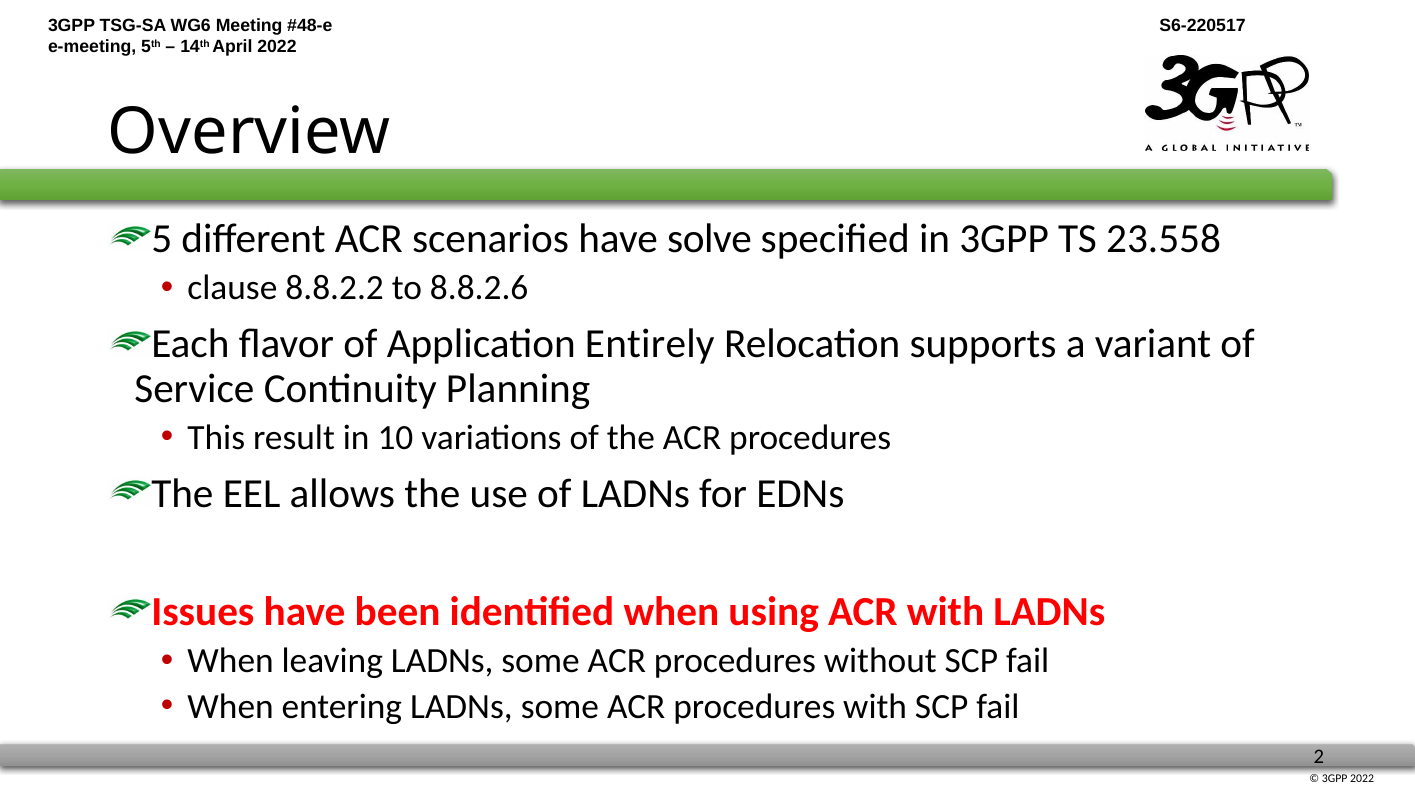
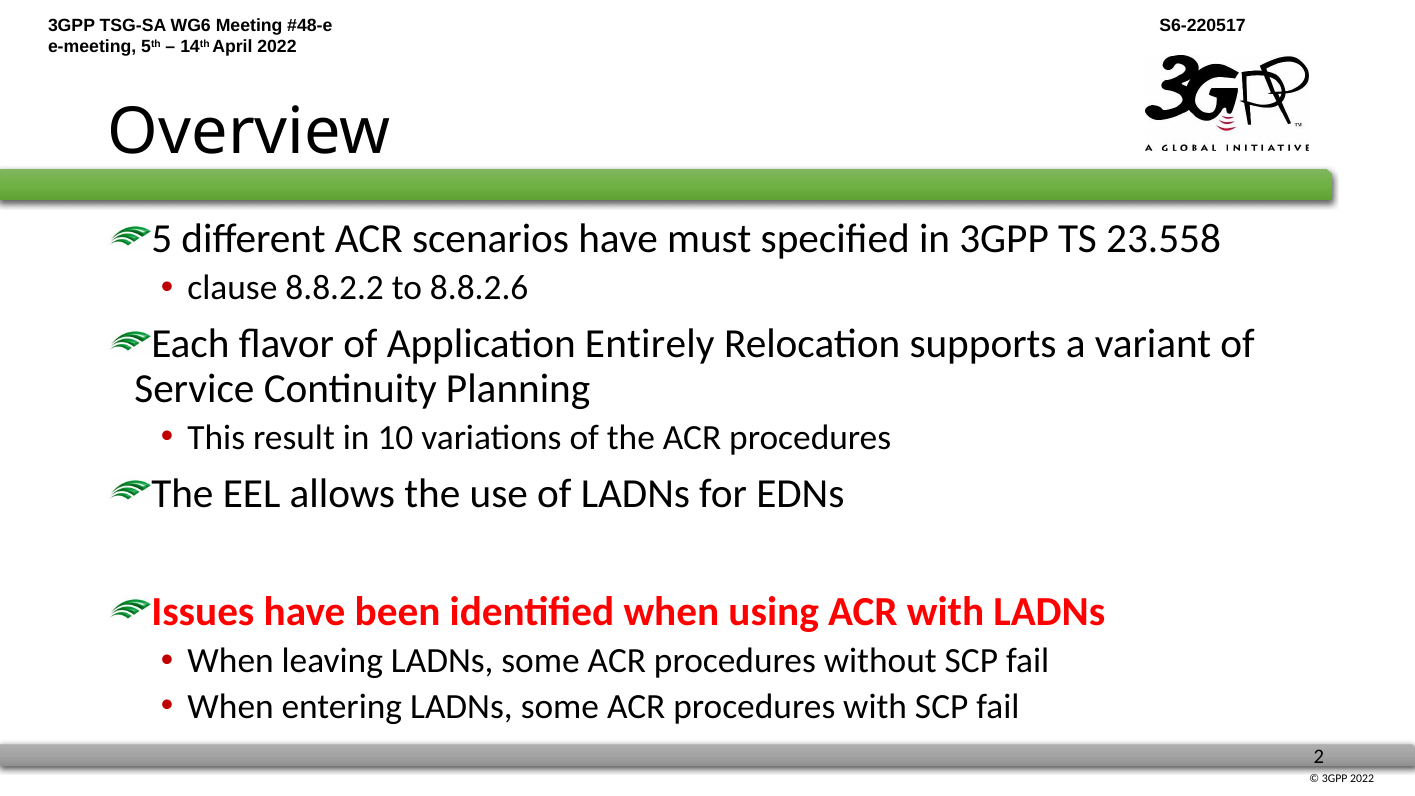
solve: solve -> must
